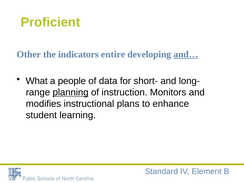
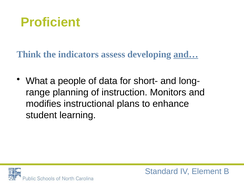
Other: Other -> Think
entire: entire -> assess
planning underline: present -> none
